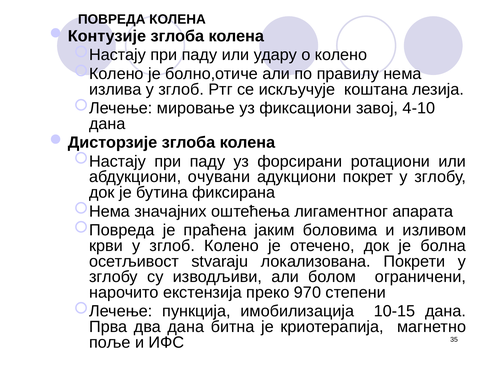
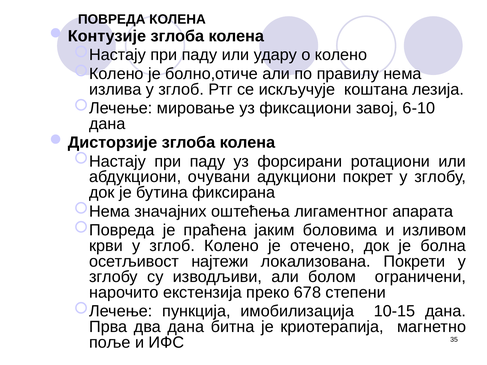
4-10: 4-10 -> 6-10
stvaraju: stvaraju -> најтежи
970: 970 -> 678
